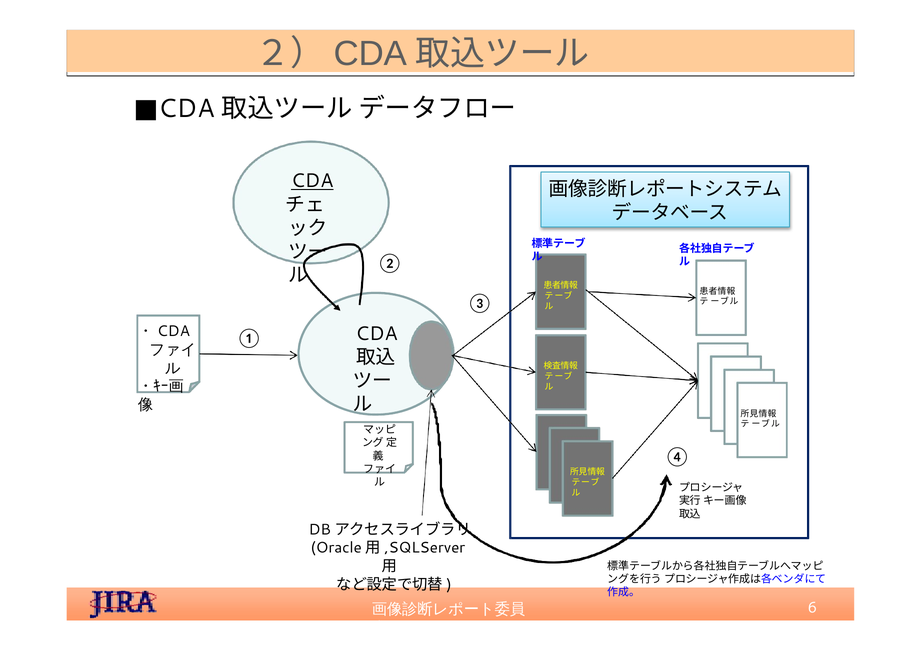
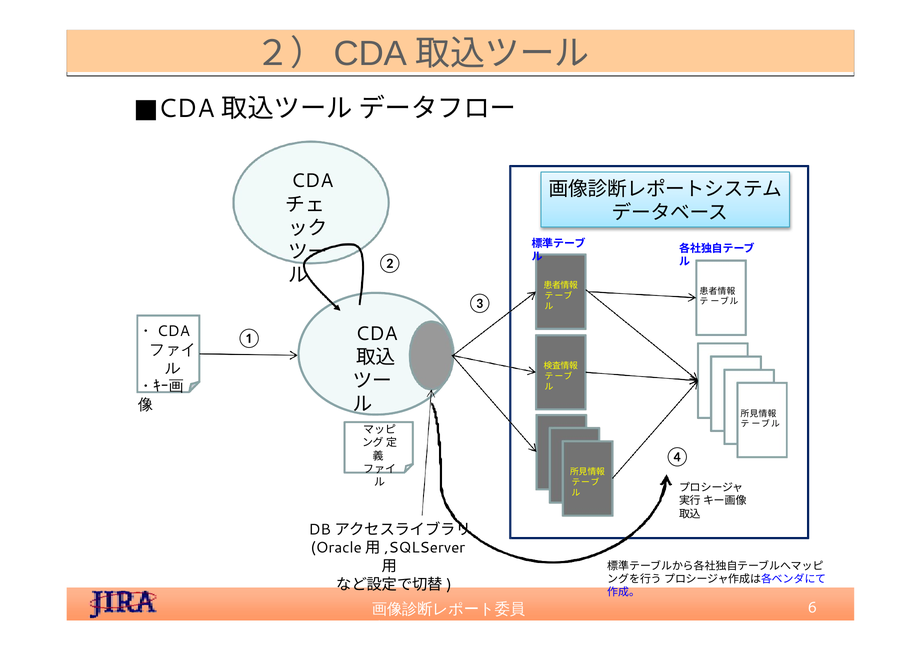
CDA at (312, 181) underline: present -> none
